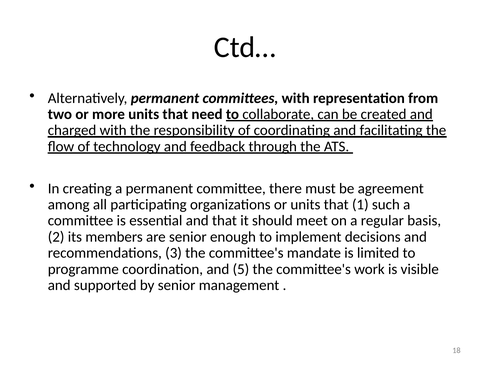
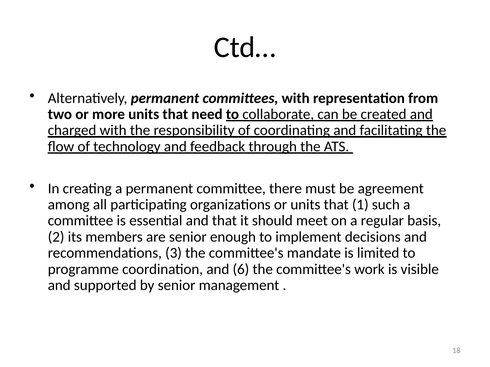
5: 5 -> 6
